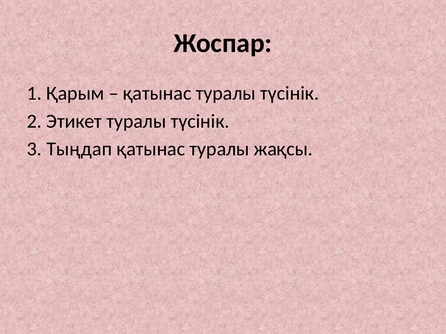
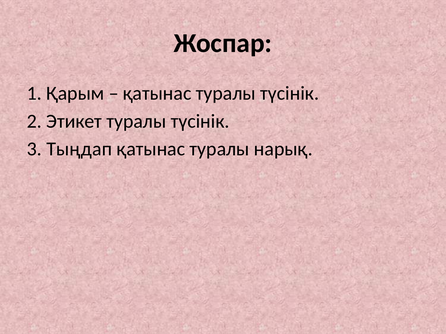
жақсы: жақсы -> нарық
